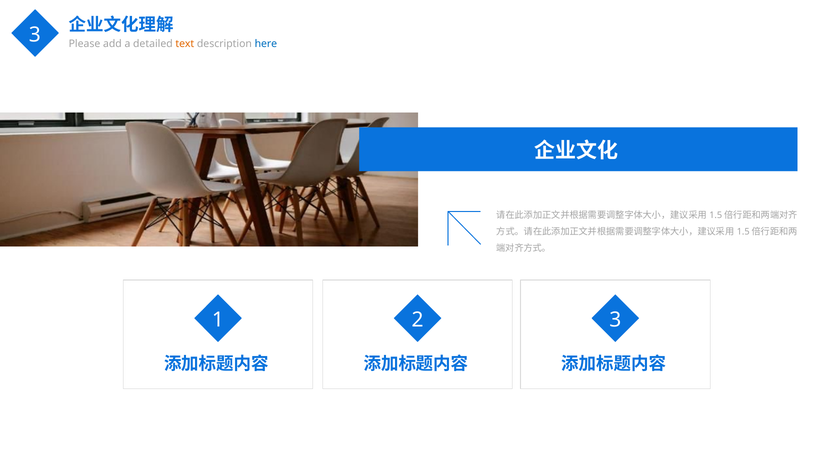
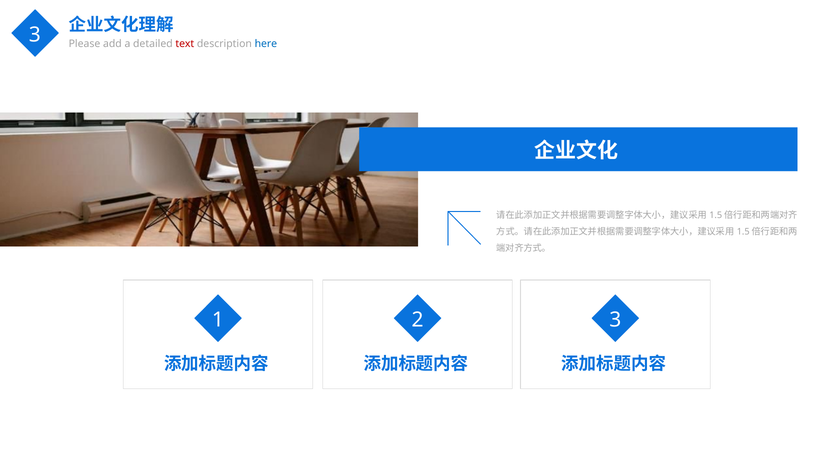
text colour: orange -> red
